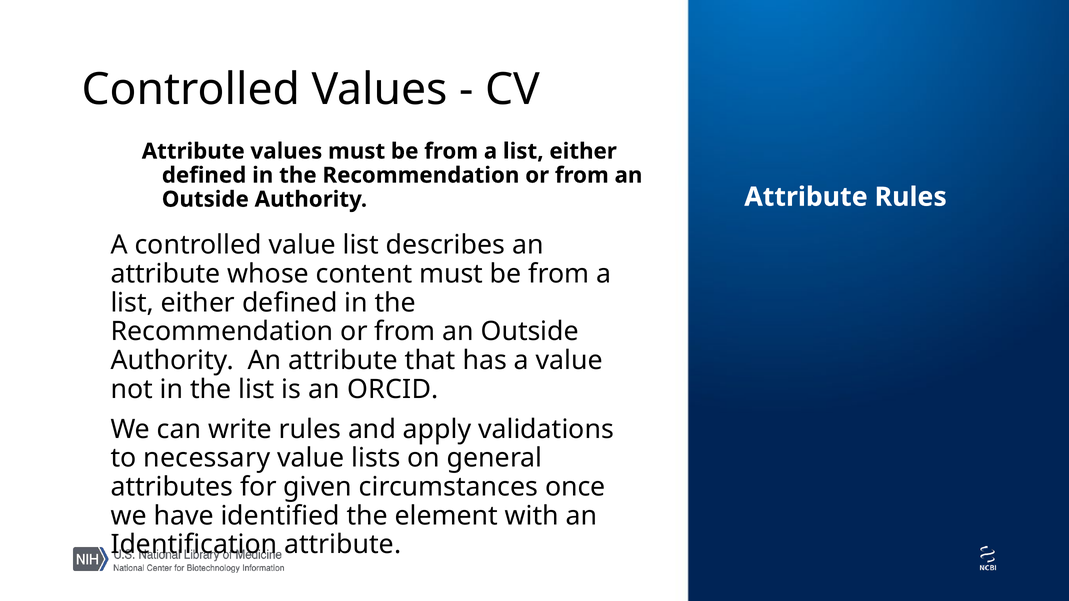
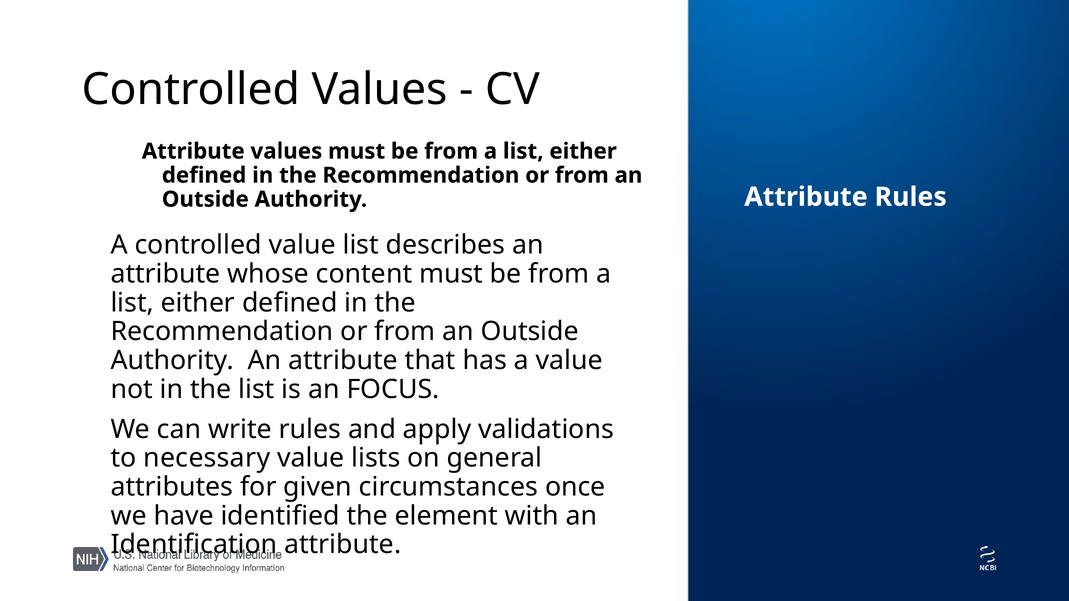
ORCID: ORCID -> FOCUS
